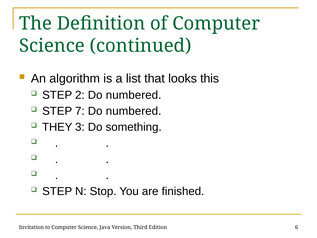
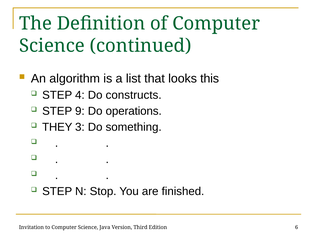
2: 2 -> 4
numbered at (134, 95): numbered -> constructs
7: 7 -> 9
numbered at (134, 111): numbered -> operations
